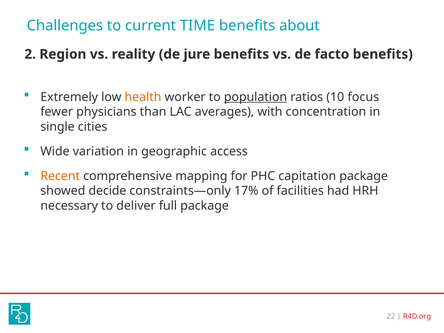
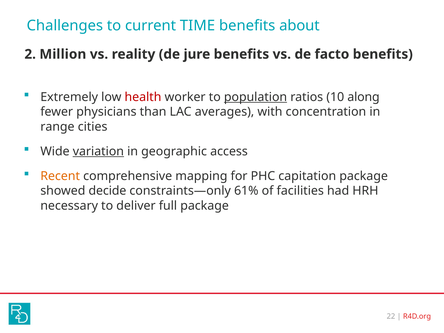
Region: Region -> Million
health colour: orange -> red
focus: focus -> along
single: single -> range
variation underline: none -> present
17%: 17% -> 61%
